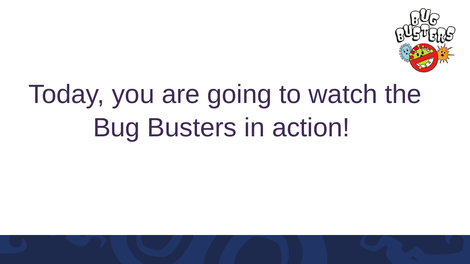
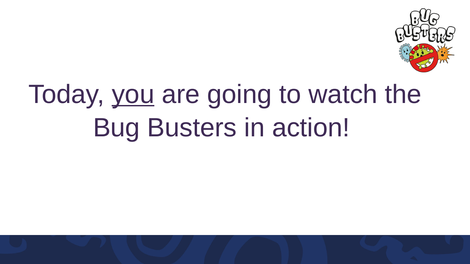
you underline: none -> present
